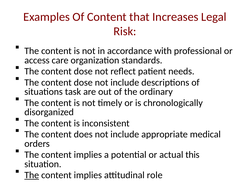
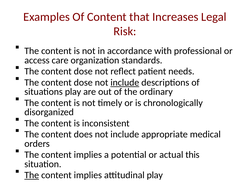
include at (125, 83) underline: none -> present
situations task: task -> play
attitudinal role: role -> play
